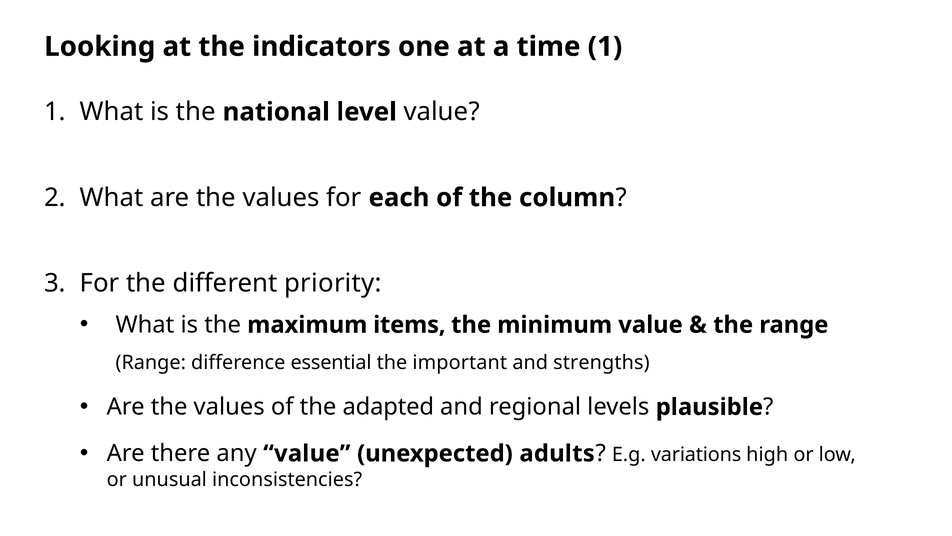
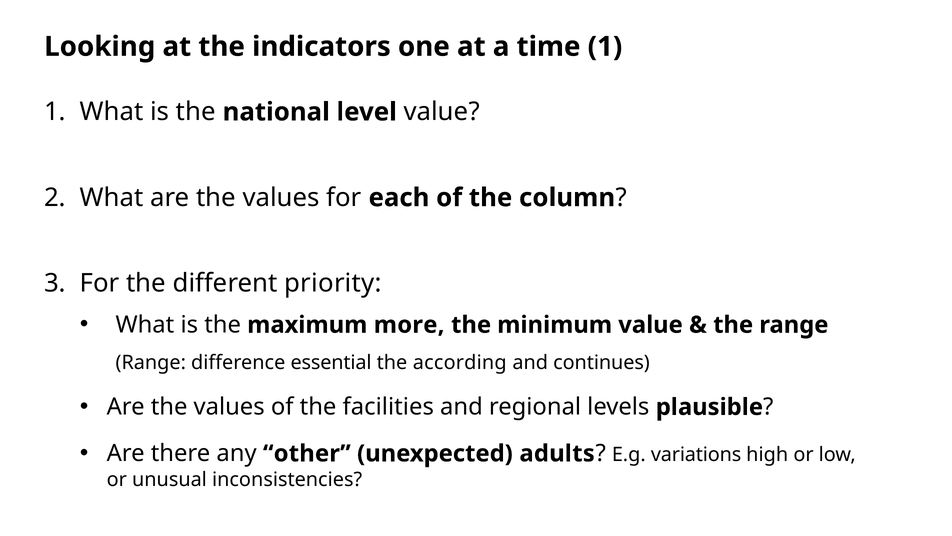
items: items -> more
important: important -> according
strengths: strengths -> continues
adapted: adapted -> facilities
any value: value -> other
